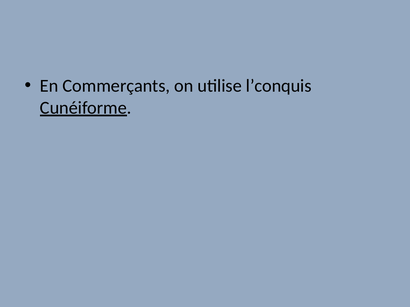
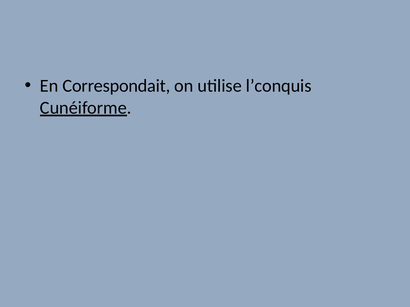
Commerçants: Commerçants -> Correspondait
